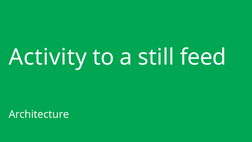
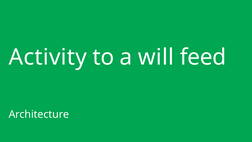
still: still -> will
